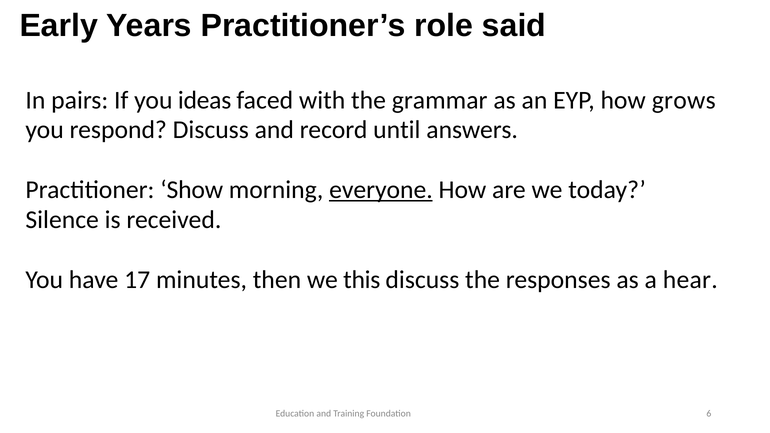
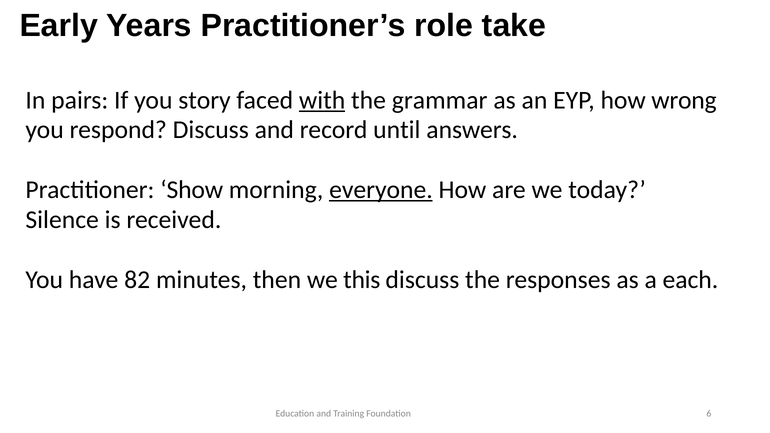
said: said -> take
ideas: ideas -> story
with underline: none -> present
grows: grows -> wrong
17: 17 -> 82
hear: hear -> each
